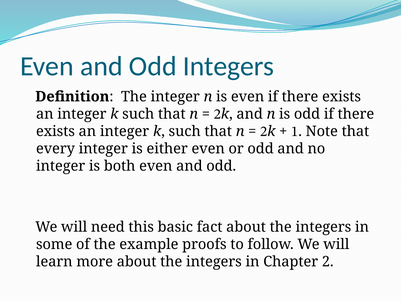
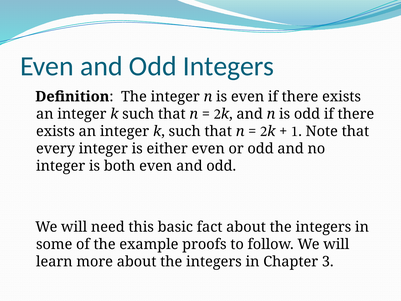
Chapter 2: 2 -> 3
